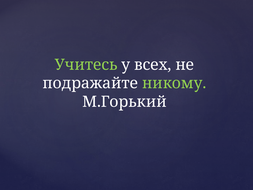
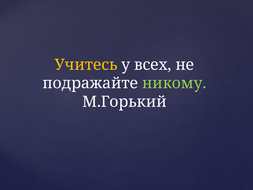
Учитесь colour: light green -> yellow
